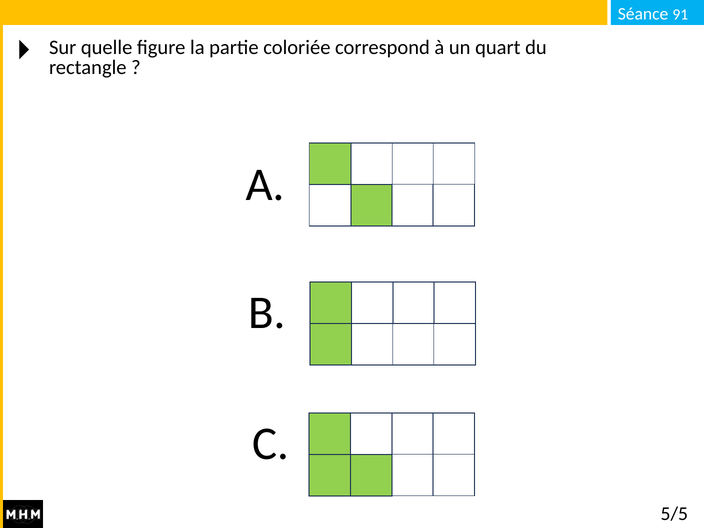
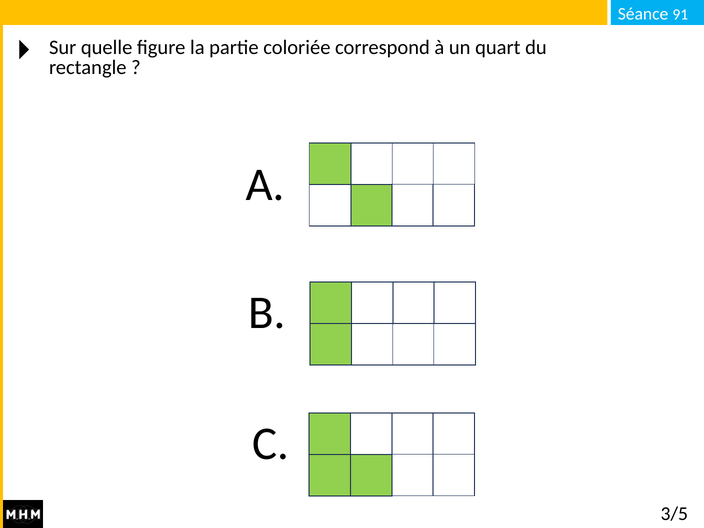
5/5: 5/5 -> 3/5
